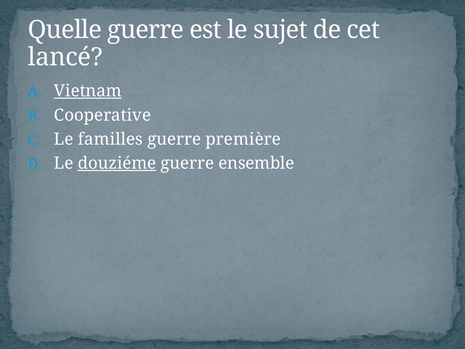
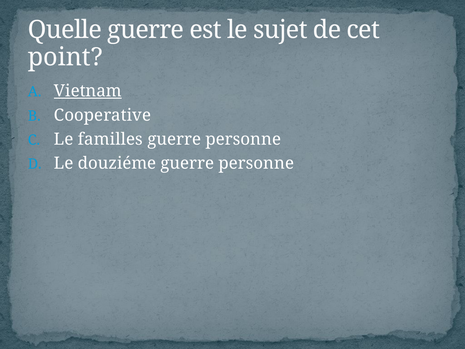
lancé: lancé -> point
première at (243, 139): première -> personne
douziéme underline: present -> none
ensemble at (256, 163): ensemble -> personne
